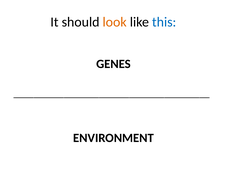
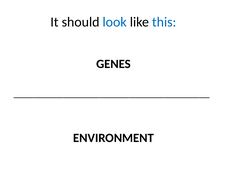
look colour: orange -> blue
